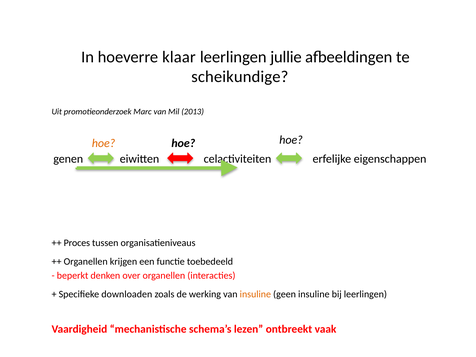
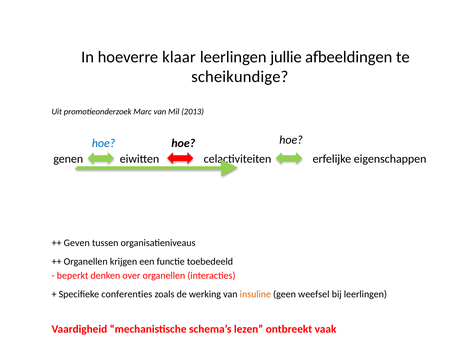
hoe at (104, 143) colour: orange -> blue
Proces: Proces -> Geven
downloaden: downloaden -> conferenties
geen insuline: insuline -> weefsel
